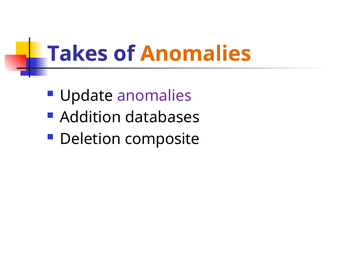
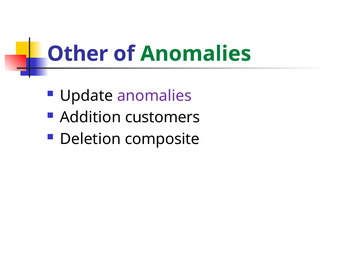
Takes: Takes -> Other
Anomalies at (196, 54) colour: orange -> green
databases: databases -> customers
